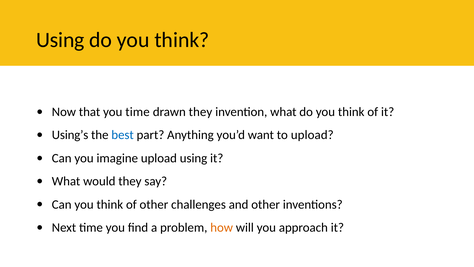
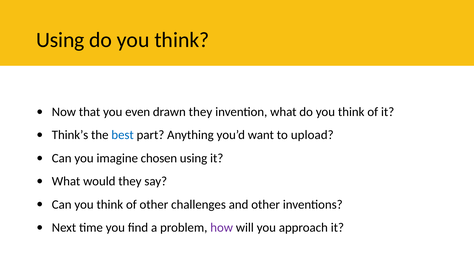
you time: time -> even
Using’s: Using’s -> Think’s
imagine upload: upload -> chosen
how colour: orange -> purple
